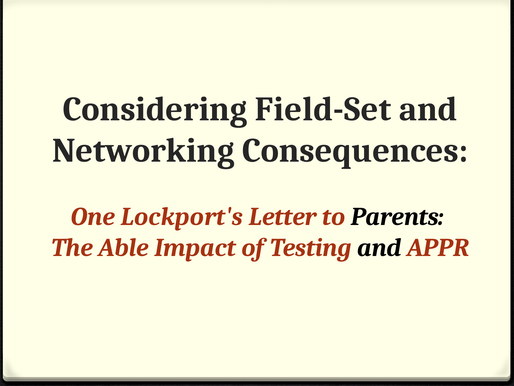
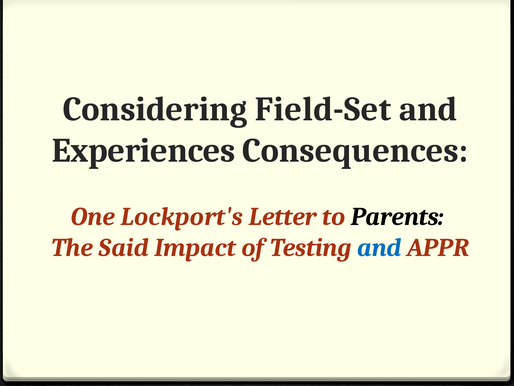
Networking: Networking -> Experiences
Able: Able -> Said
and at (379, 247) colour: black -> blue
